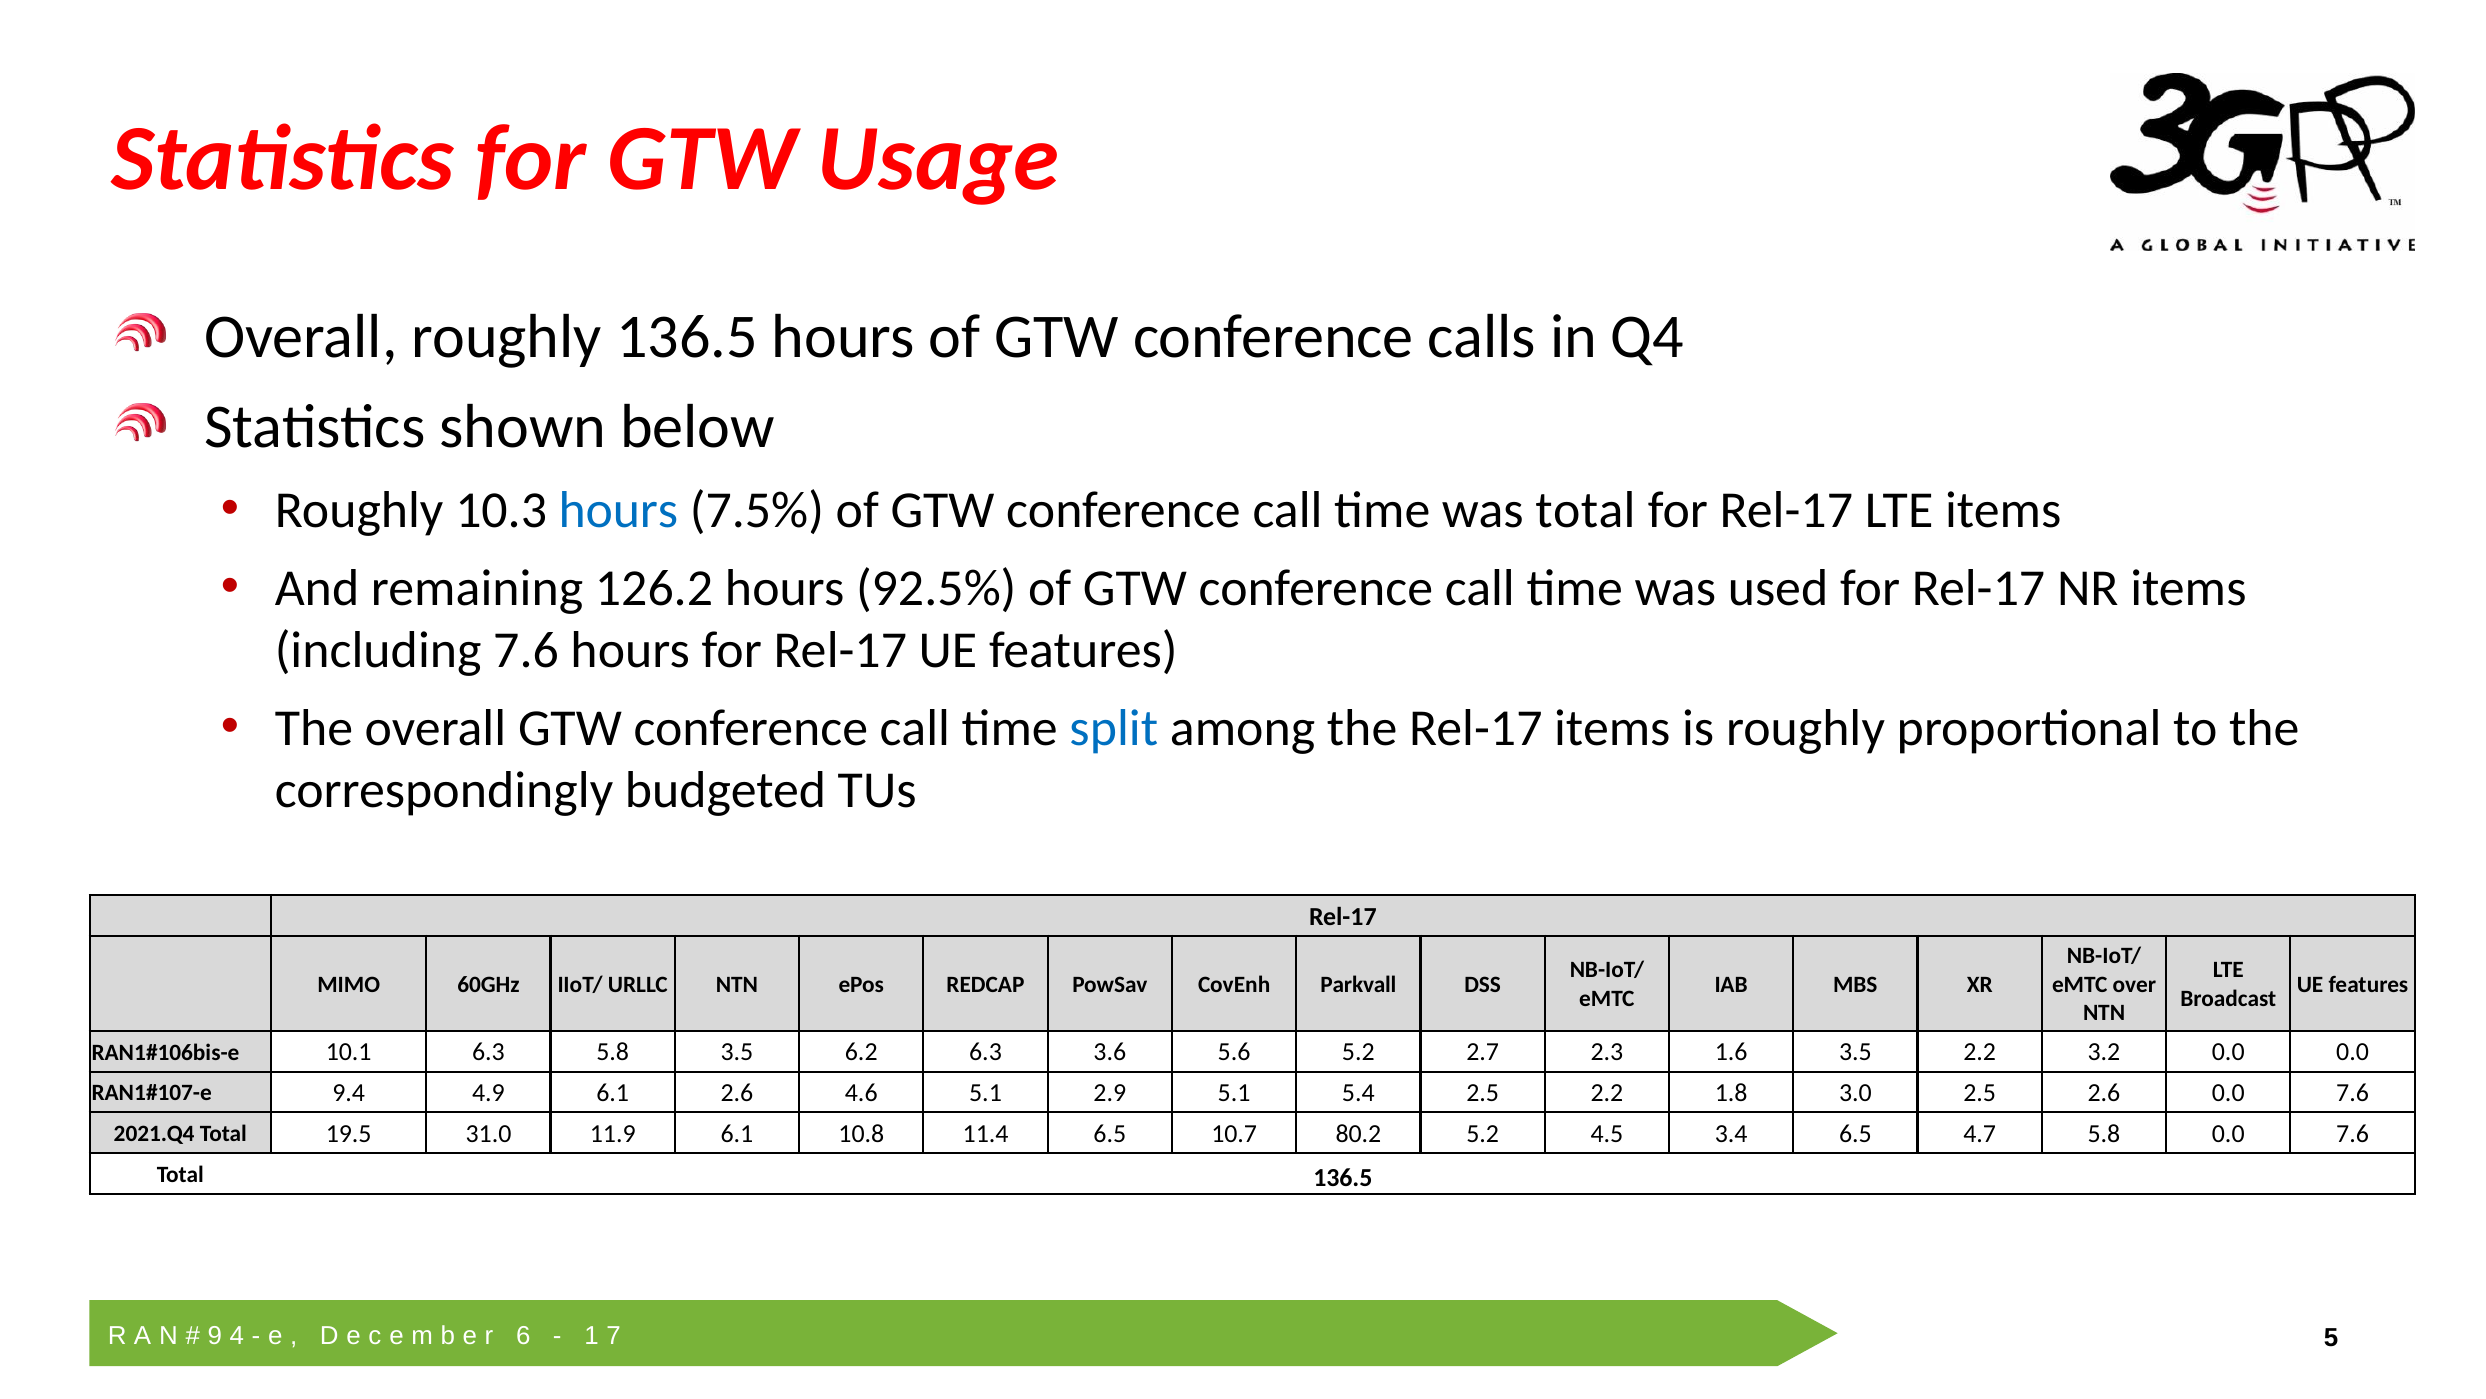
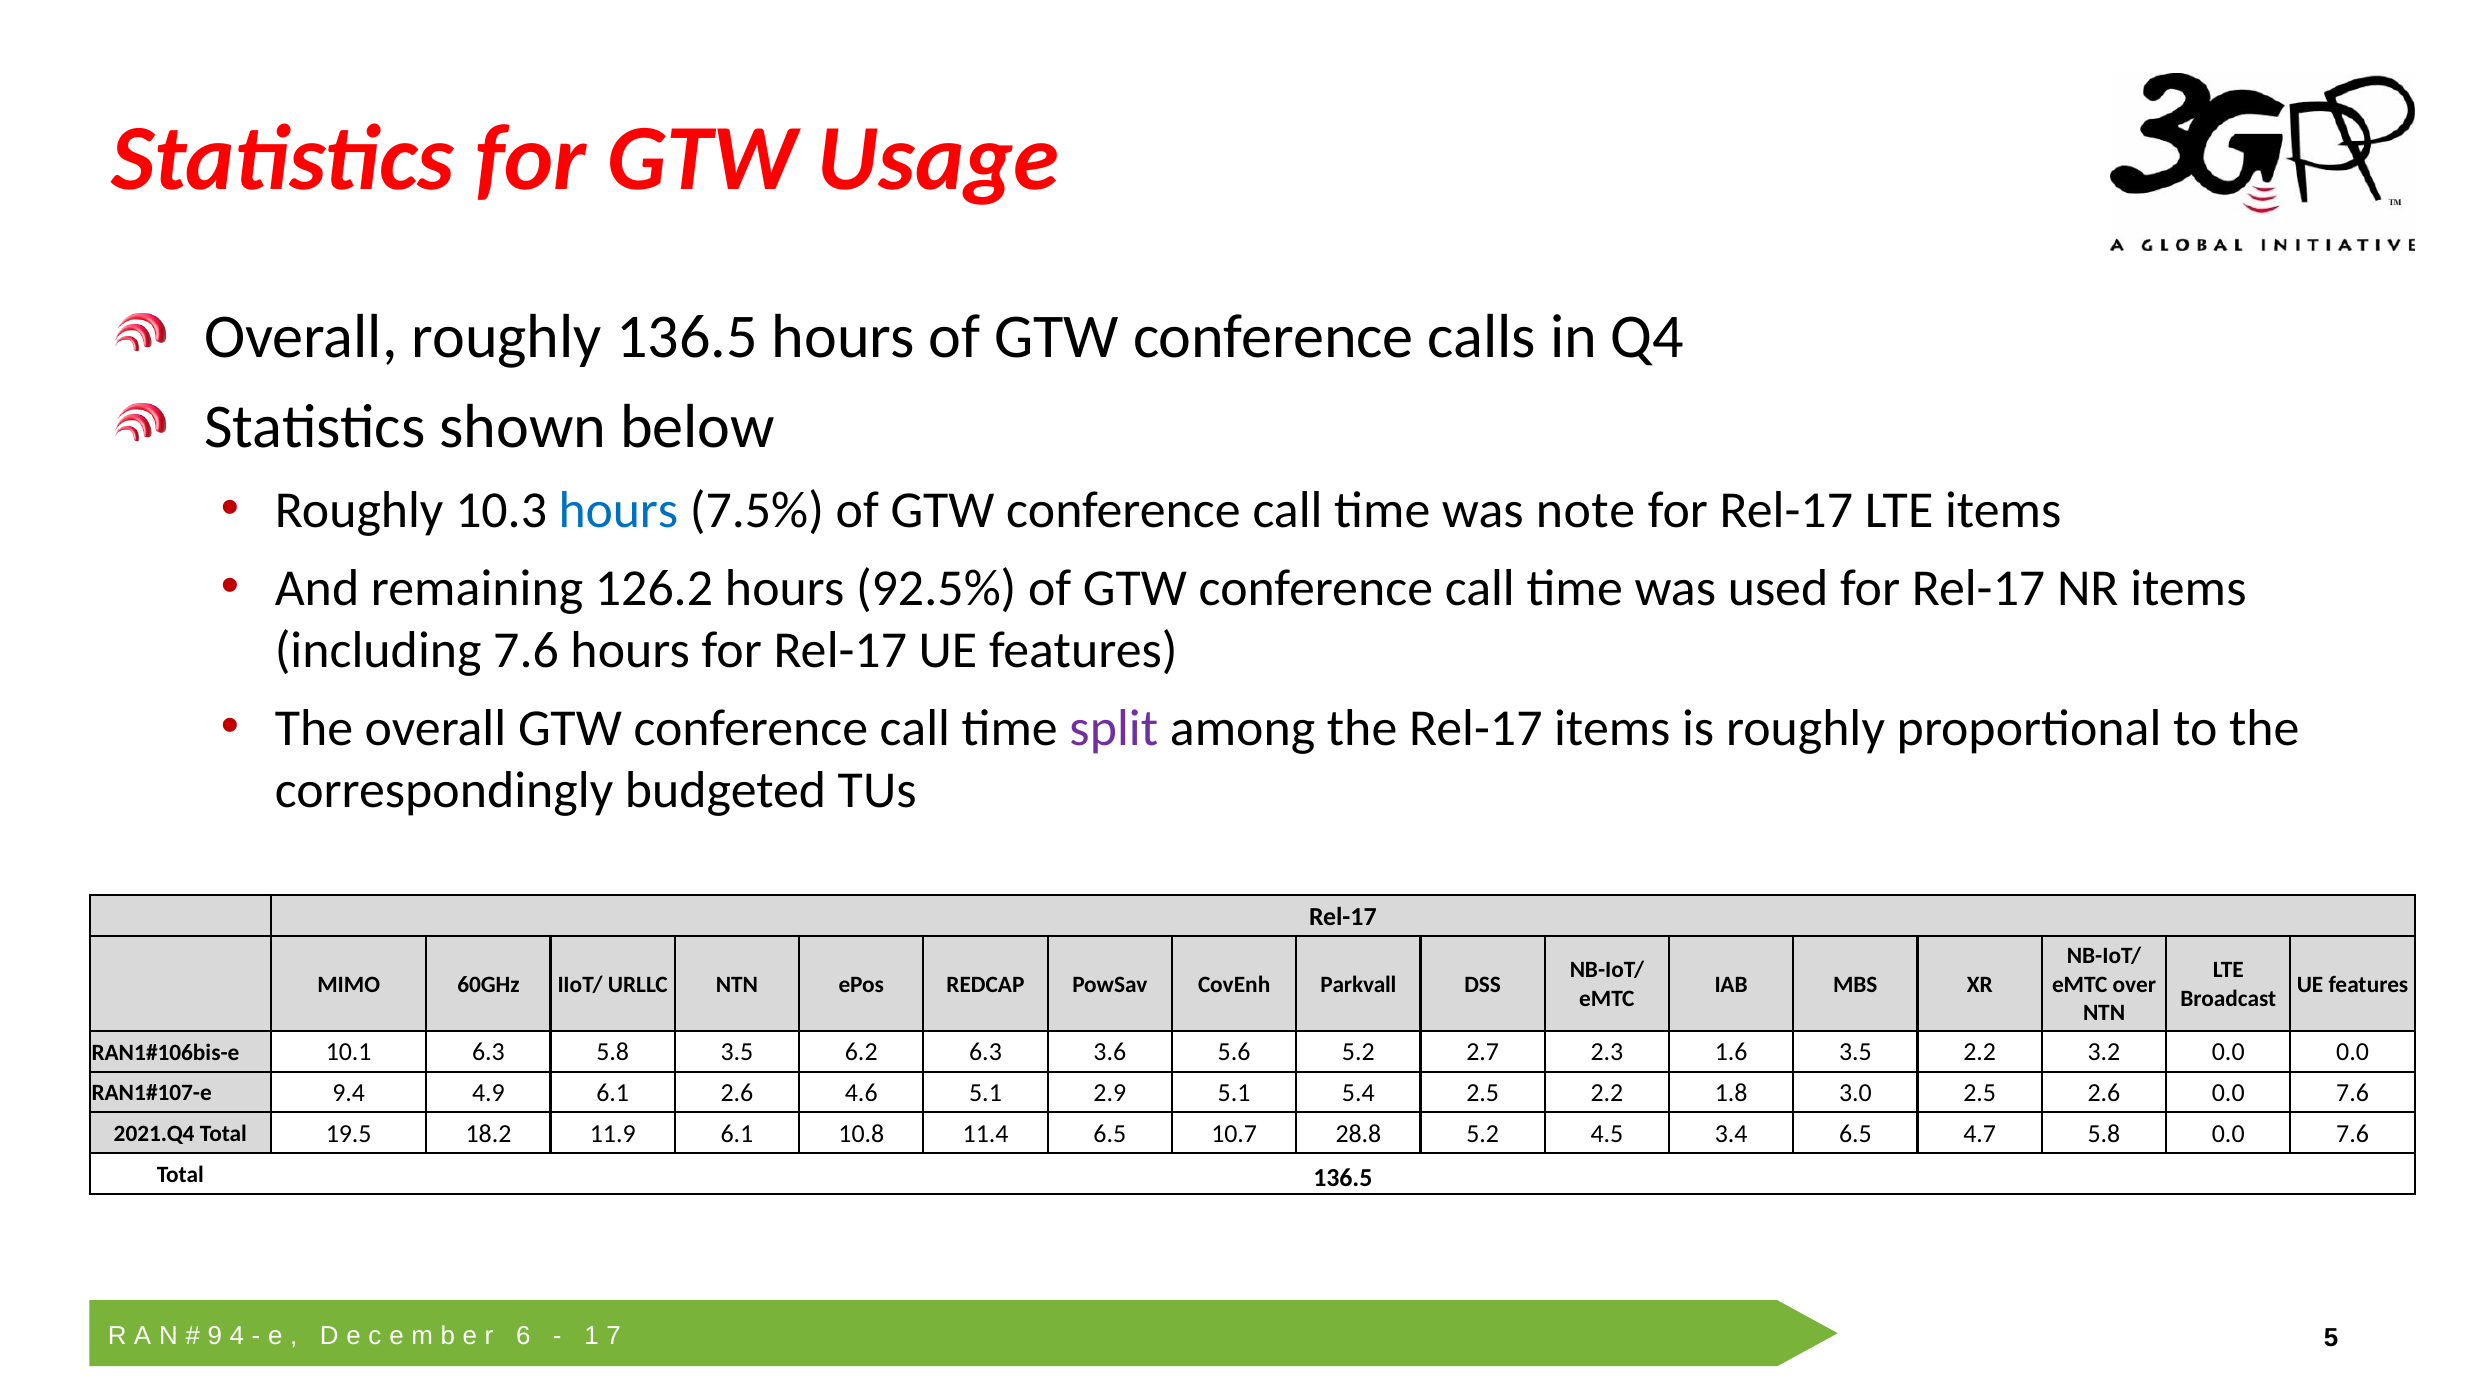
was total: total -> note
split colour: blue -> purple
31.0: 31.0 -> 18.2
80.2: 80.2 -> 28.8
